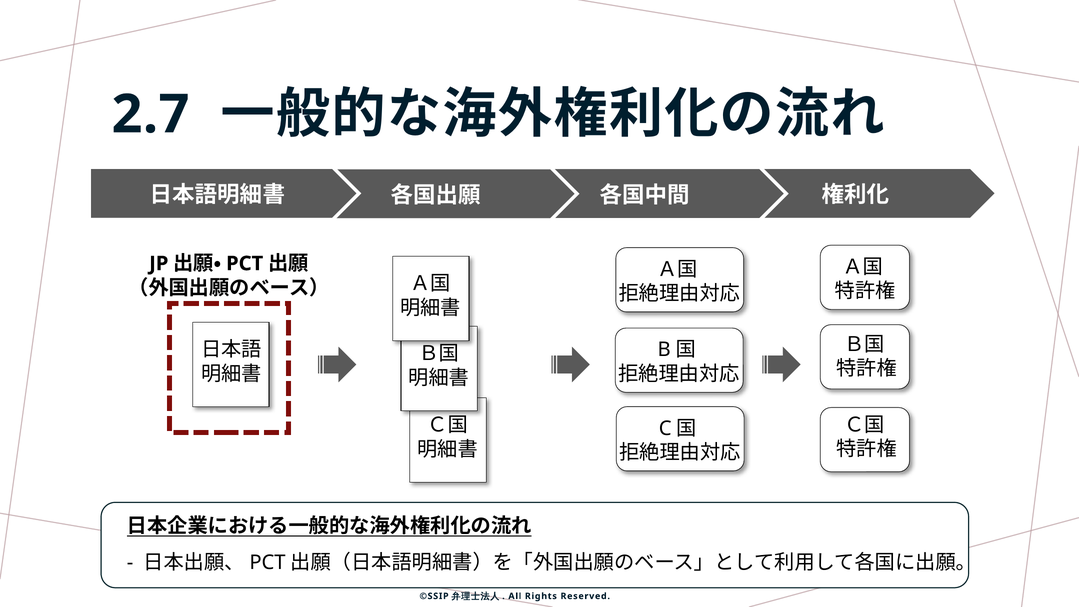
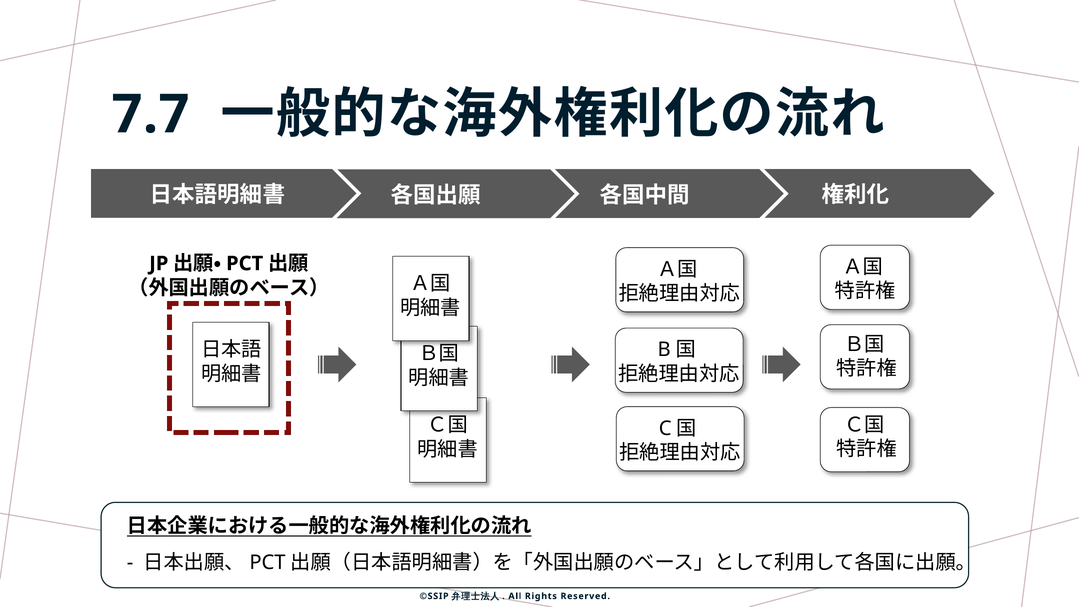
2.7: 2.7 -> 7.7
